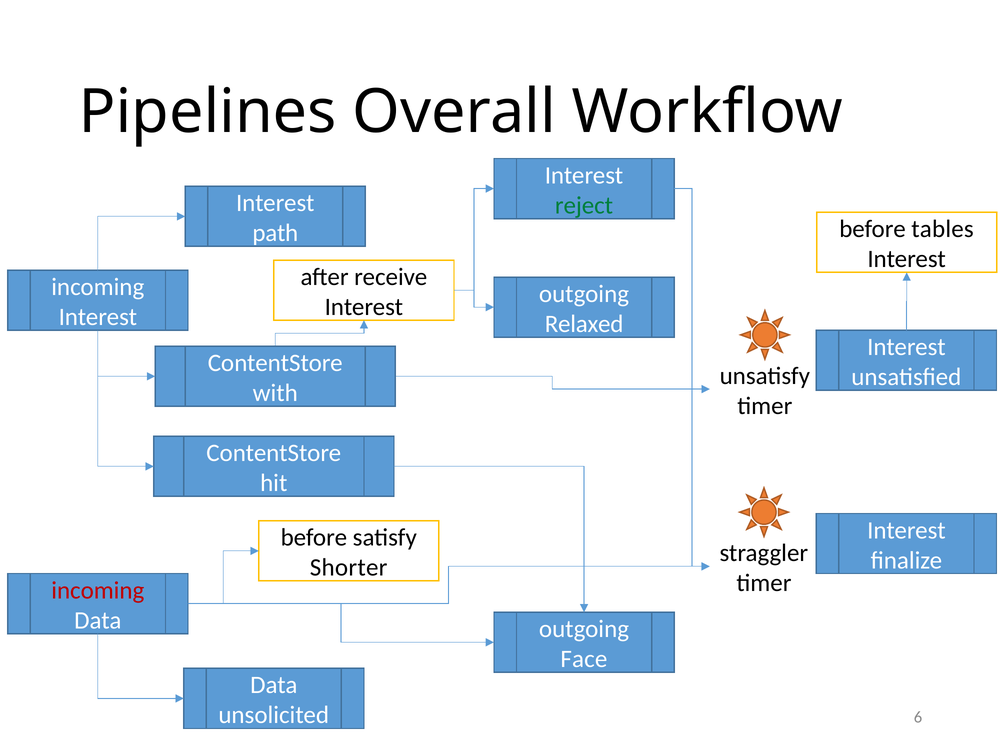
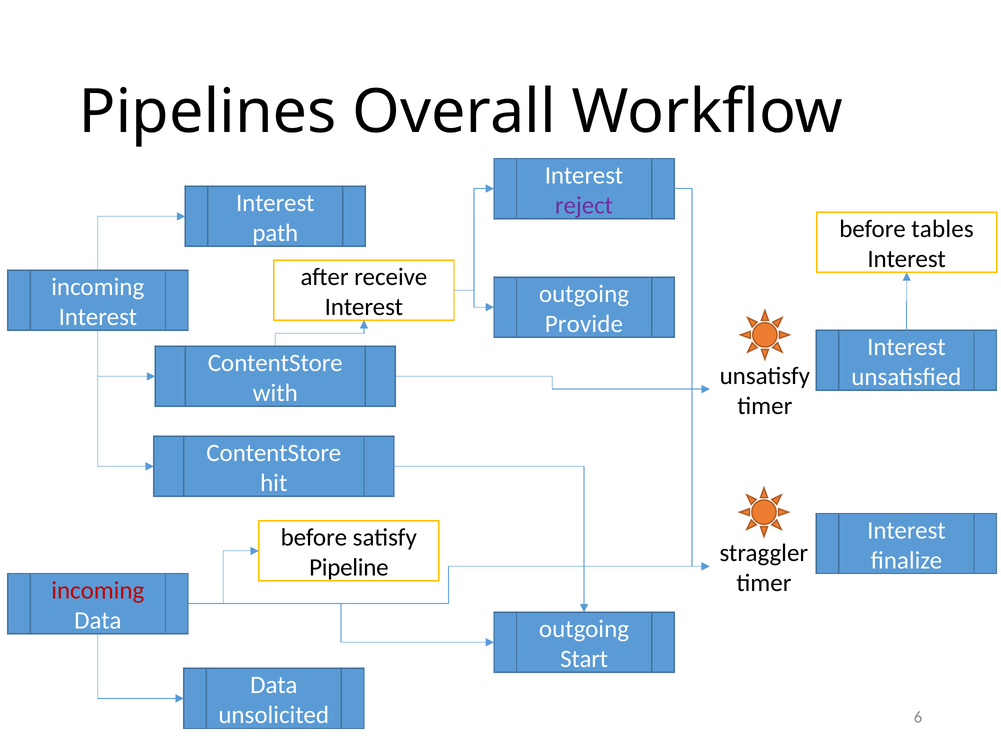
reject colour: green -> purple
Relaxed: Relaxed -> Provide
Shorter: Shorter -> Pipeline
Face: Face -> Start
